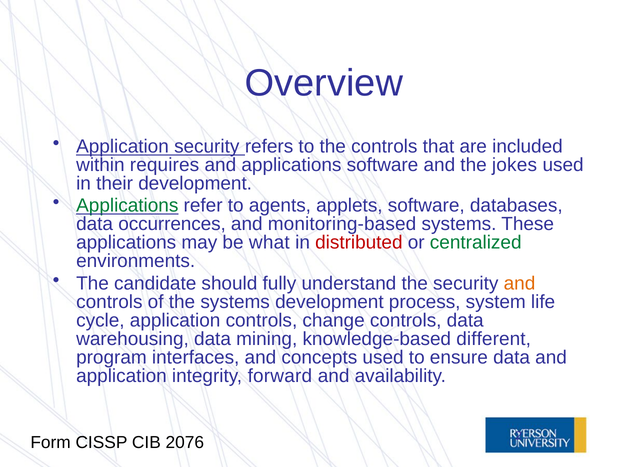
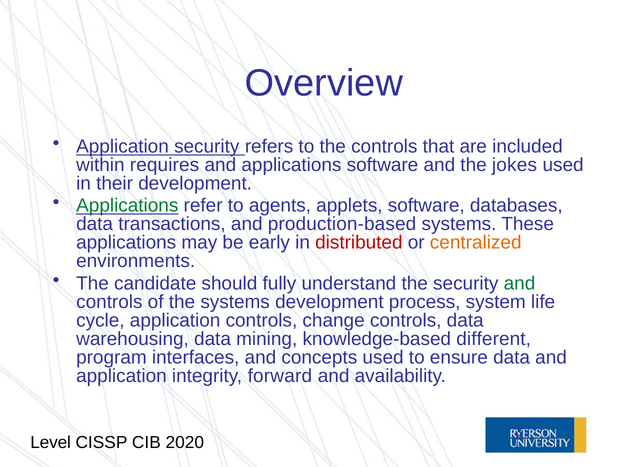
occurrences: occurrences -> transactions
monitoring-based: monitoring-based -> production-based
what: what -> early
centralized colour: green -> orange
and at (520, 283) colour: orange -> green
Form: Form -> Level
2076: 2076 -> 2020
